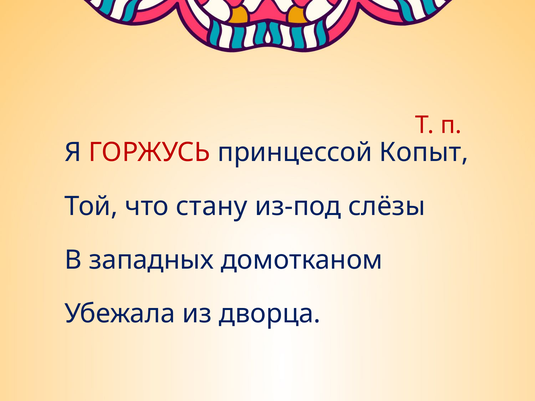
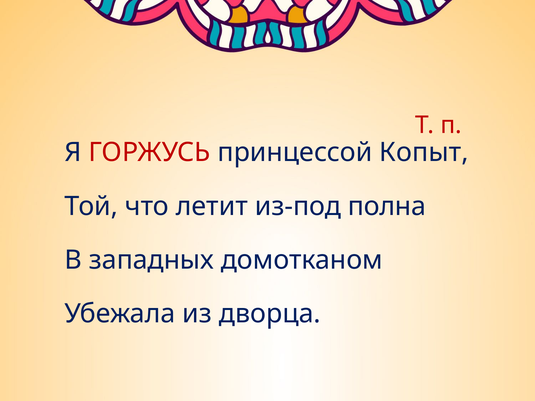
стану: стану -> летит
слёзы: слёзы -> полна
